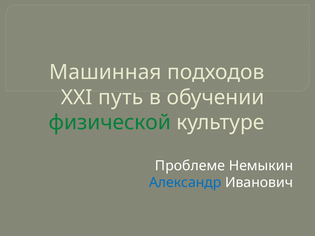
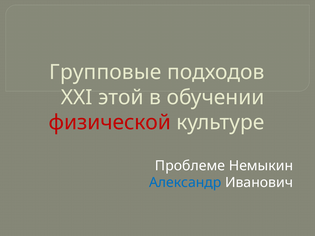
Машинная: Машинная -> Групповые
путь: путь -> этой
физической colour: green -> red
